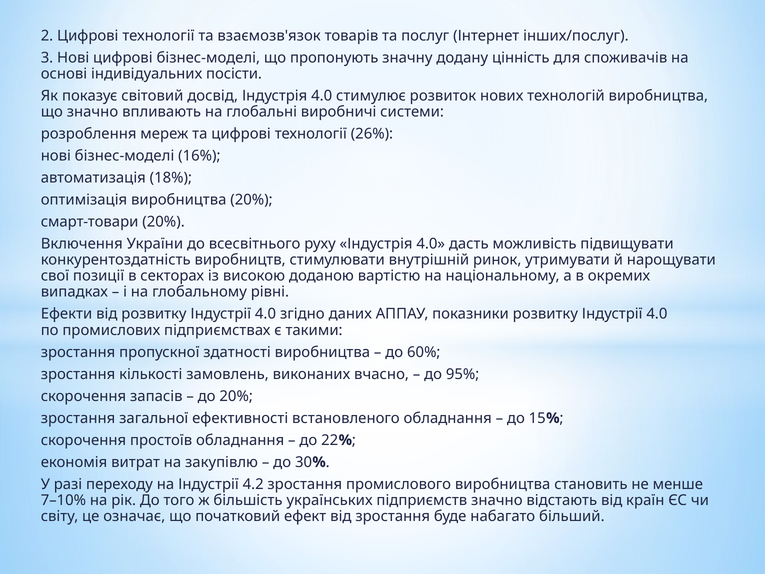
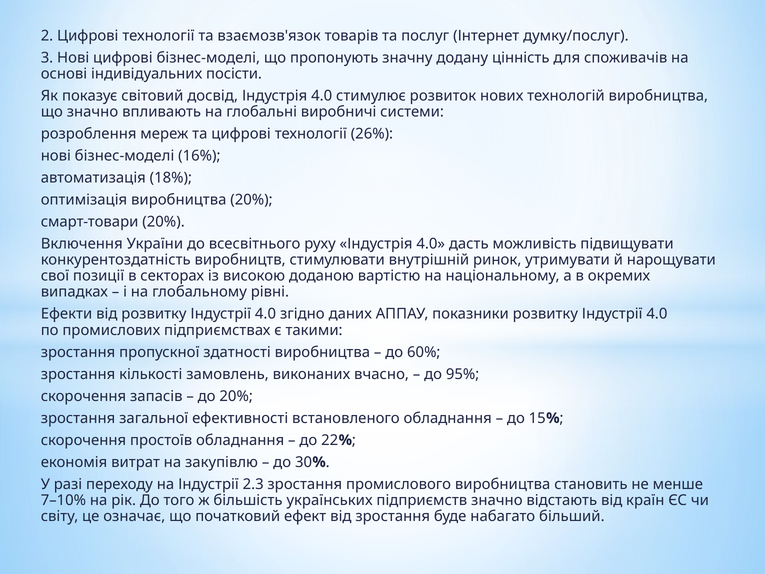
інших/послуг: інших/послуг -> думку/послуг
4.2: 4.2 -> 2.3
